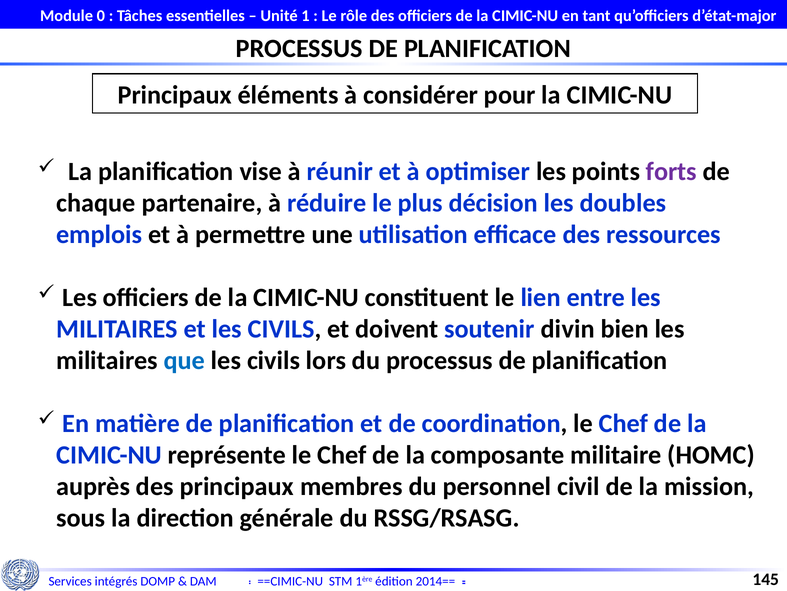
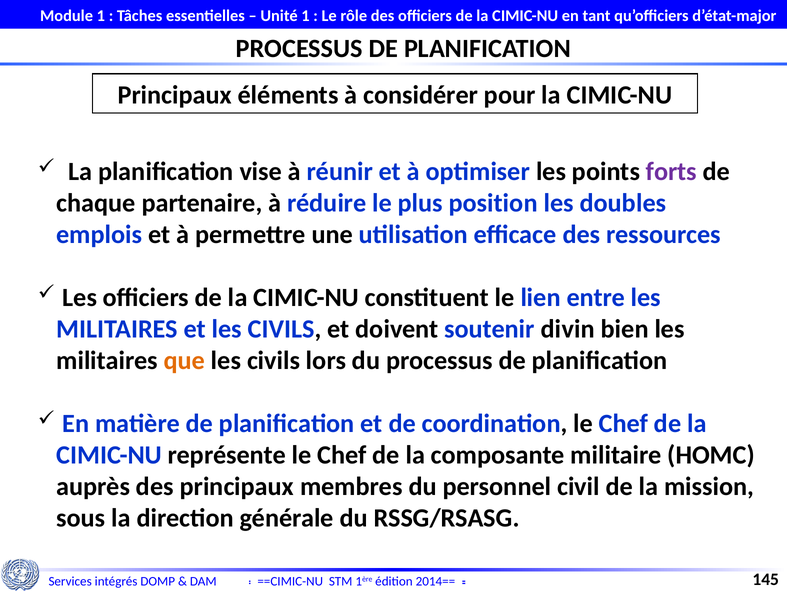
Module 0: 0 -> 1
décision: décision -> position
que colour: blue -> orange
